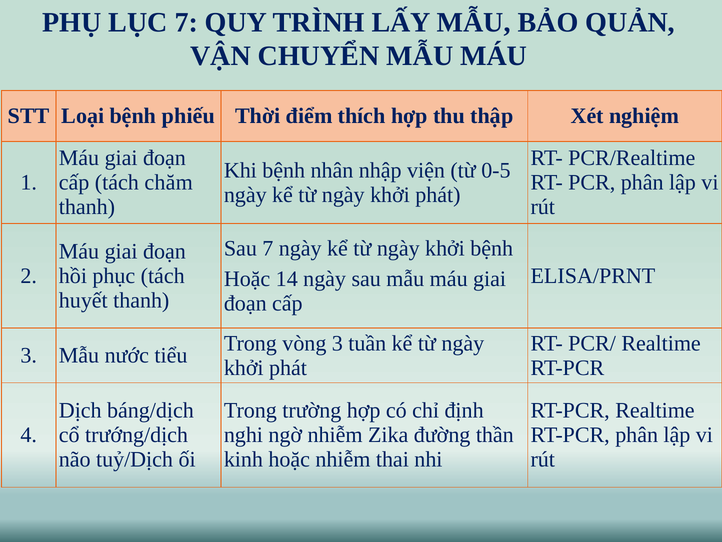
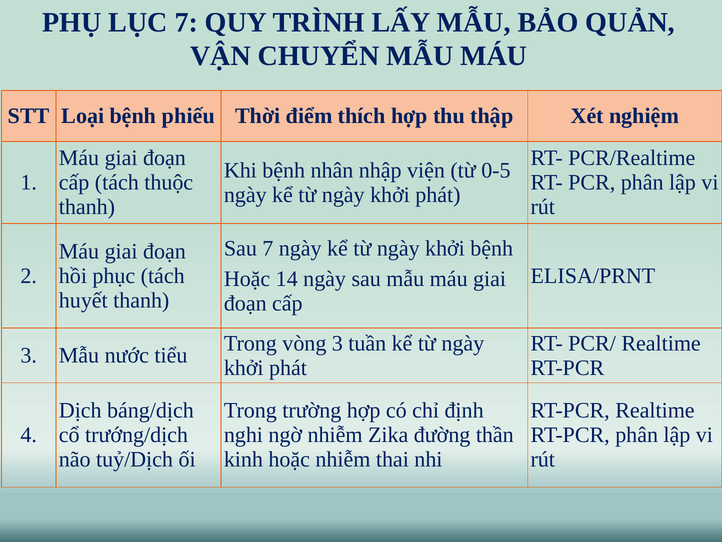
chăm: chăm -> thuộc
